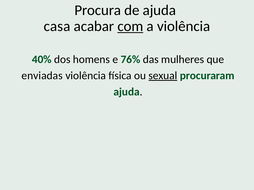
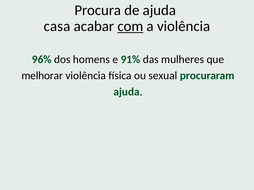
40%: 40% -> 96%
76%: 76% -> 91%
enviadas: enviadas -> melhorar
sexual underline: present -> none
